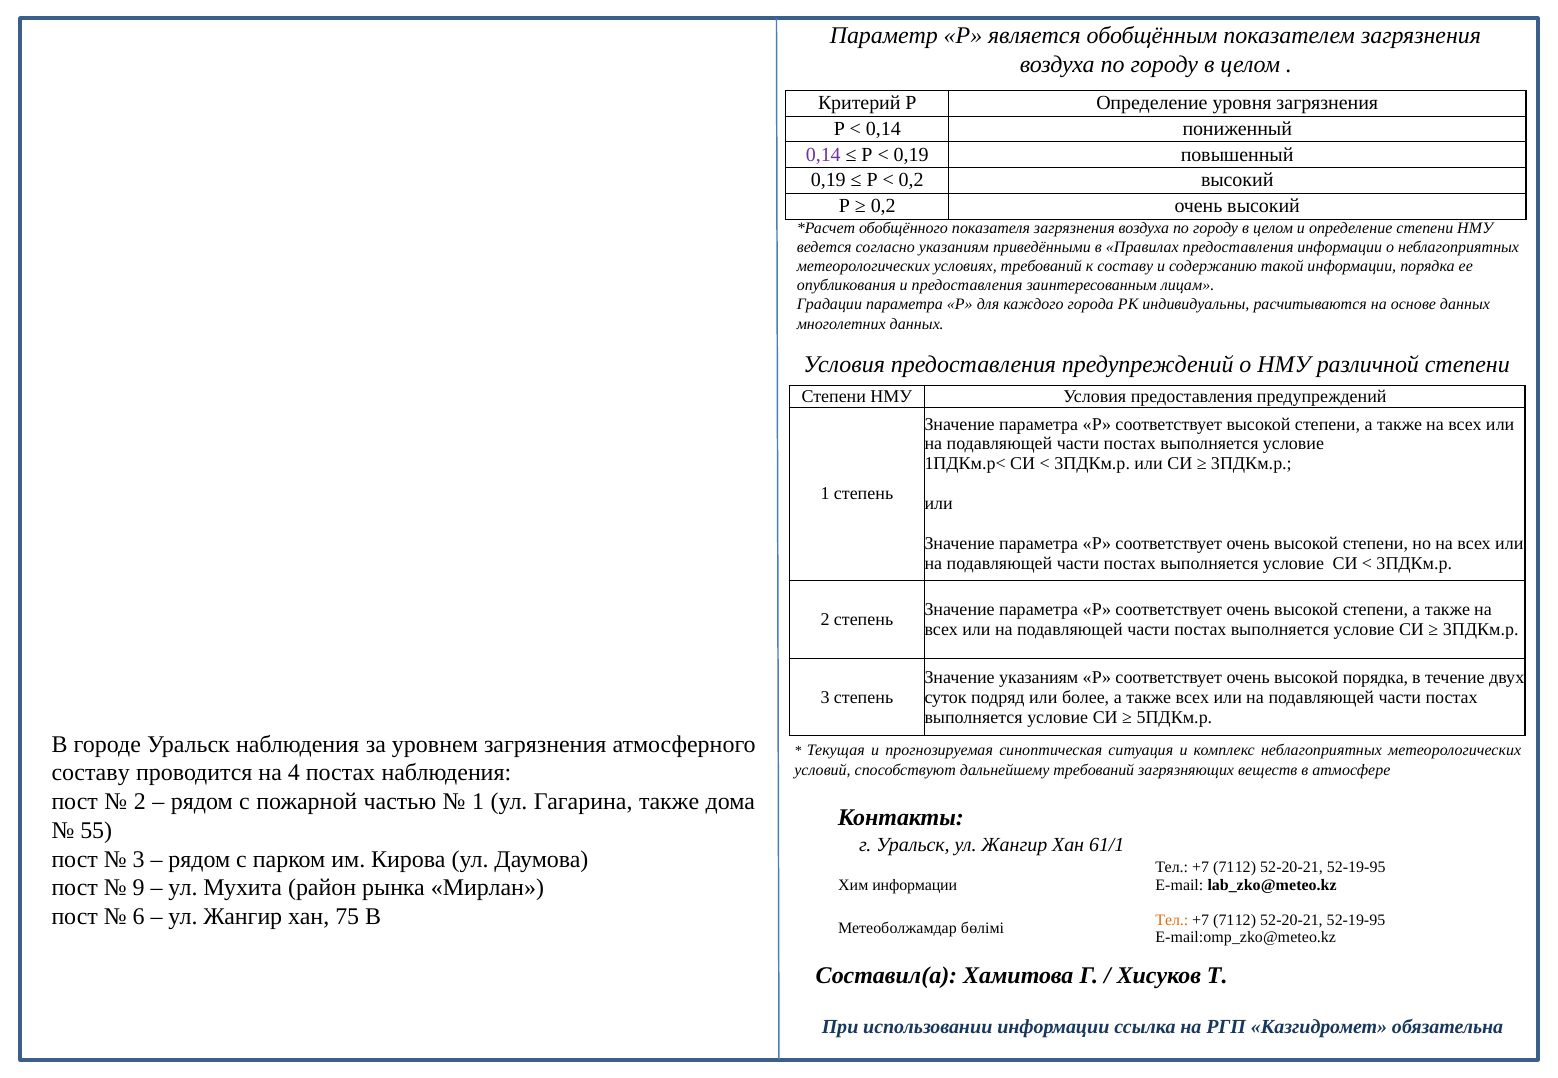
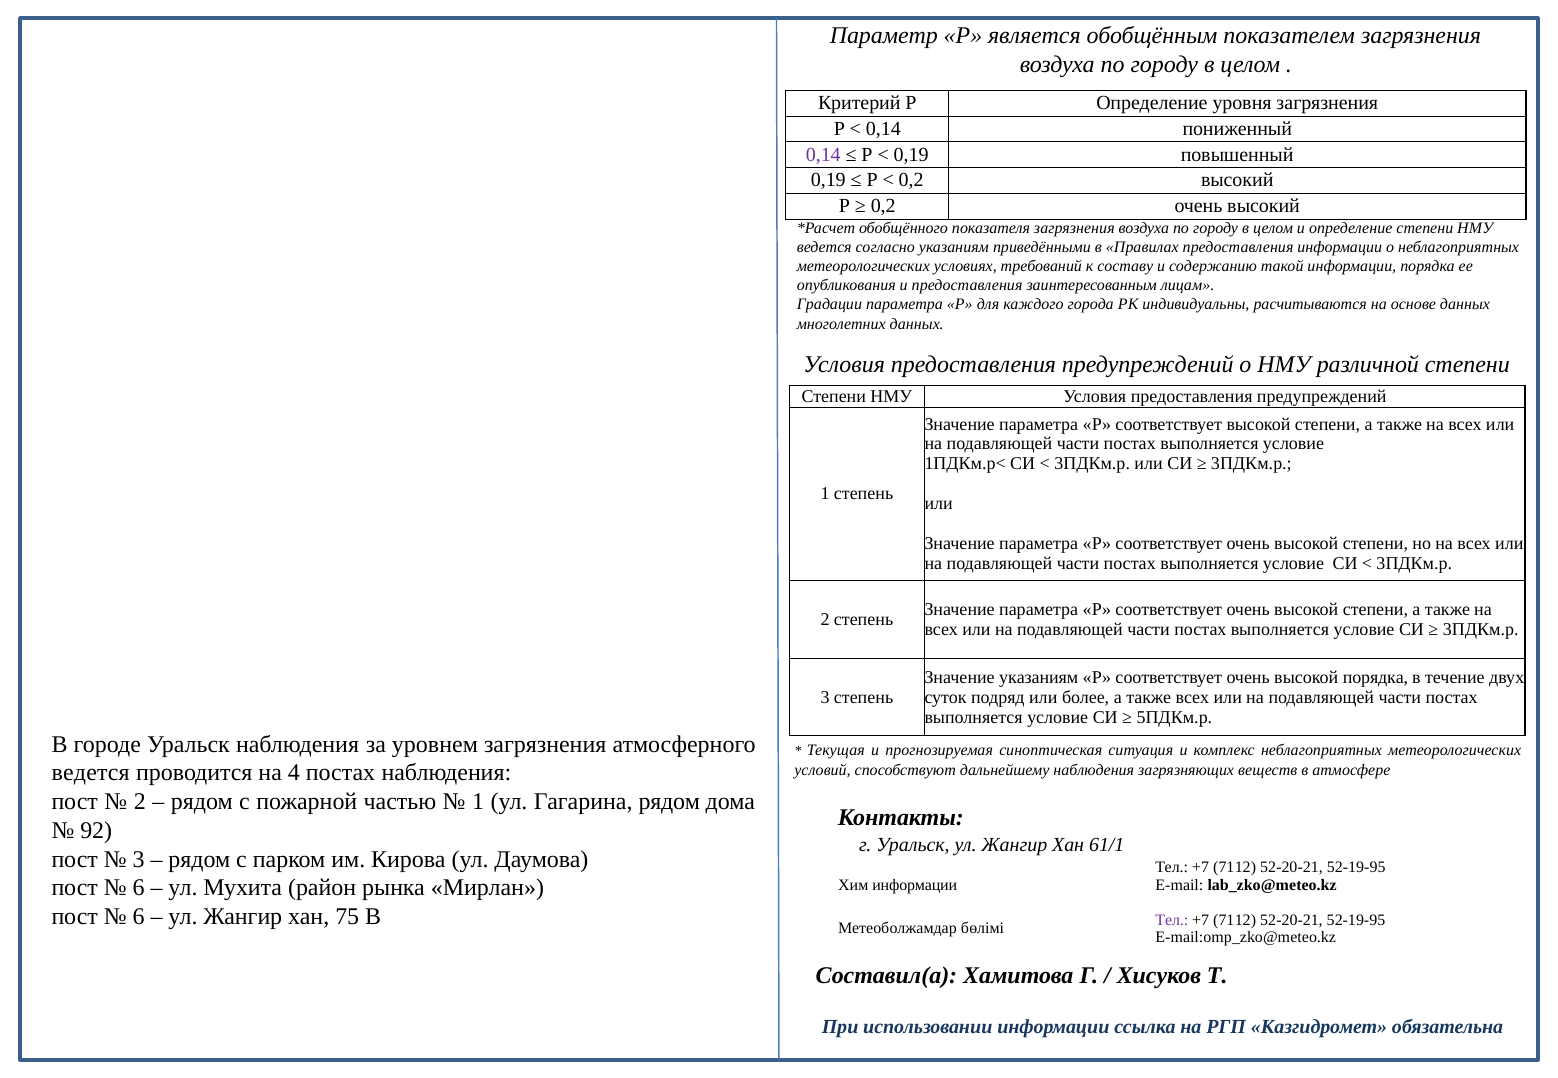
составу at (91, 773): составу -> ведется
дальнейшему требований: требований -> наблюдения
Гагарина также: также -> рядом
55: 55 -> 92
9 at (139, 888): 9 -> 6
Тел at (1172, 920) colour: orange -> purple
